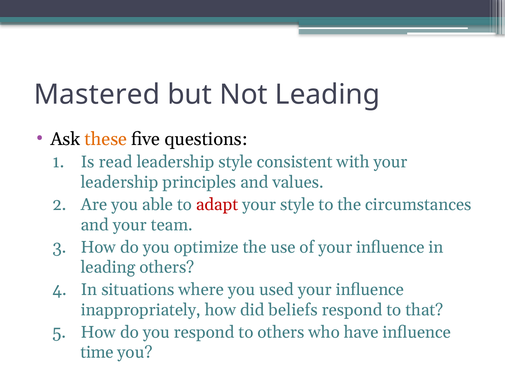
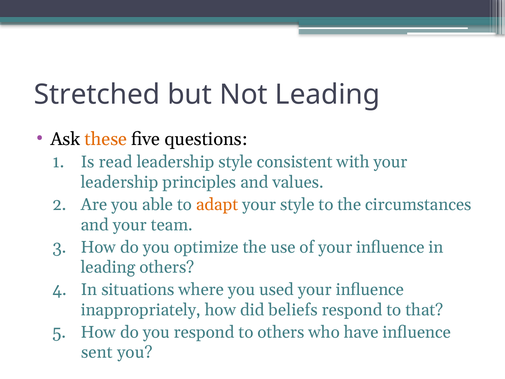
Mastered: Mastered -> Stretched
adapt colour: red -> orange
time: time -> sent
